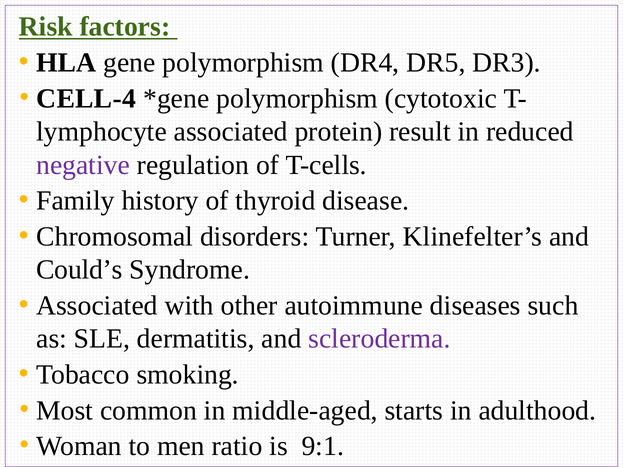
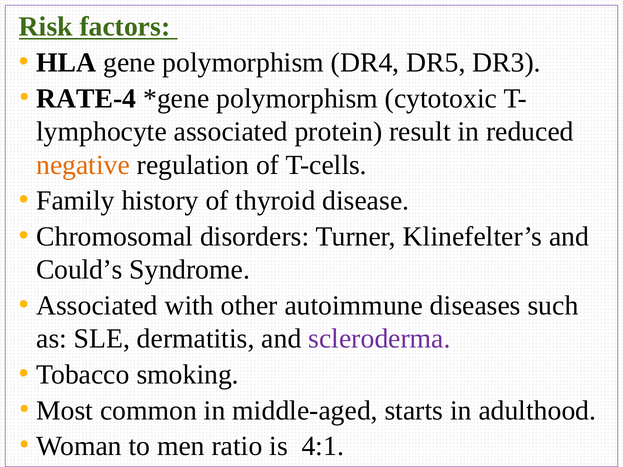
CELL-4: CELL-4 -> RATE-4
negative colour: purple -> orange
9:1: 9:1 -> 4:1
